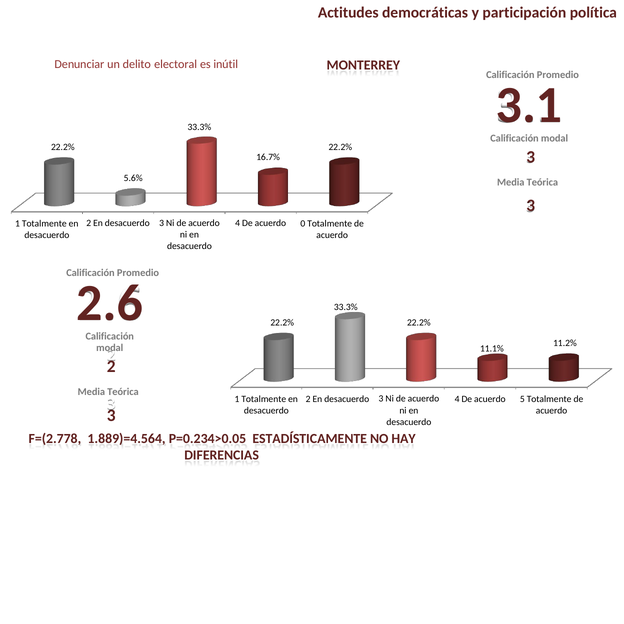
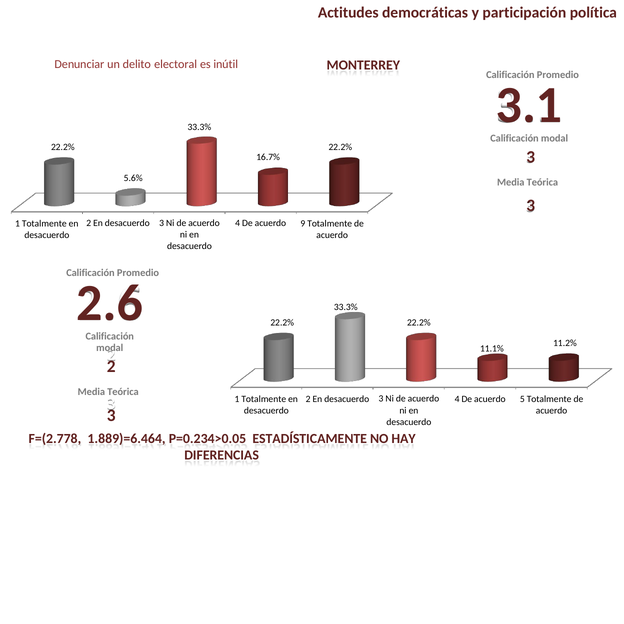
0: 0 -> 9
1.889)=4.564: 1.889)=4.564 -> 1.889)=6.464
